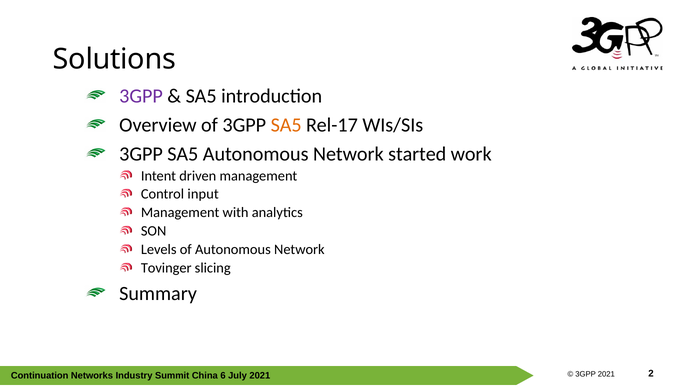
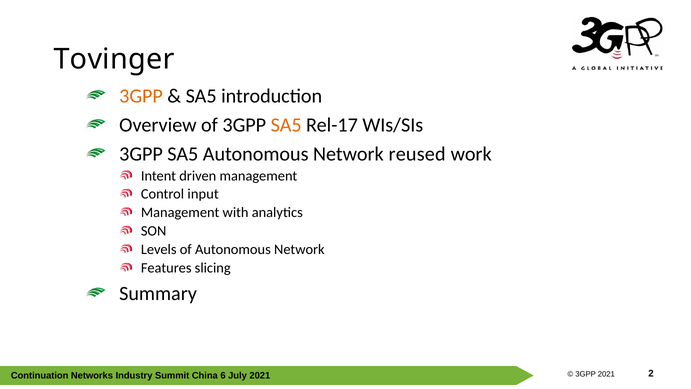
Solutions: Solutions -> Tovinger
3GPP at (141, 96) colour: purple -> orange
started: started -> reused
Tovinger: Tovinger -> Features
